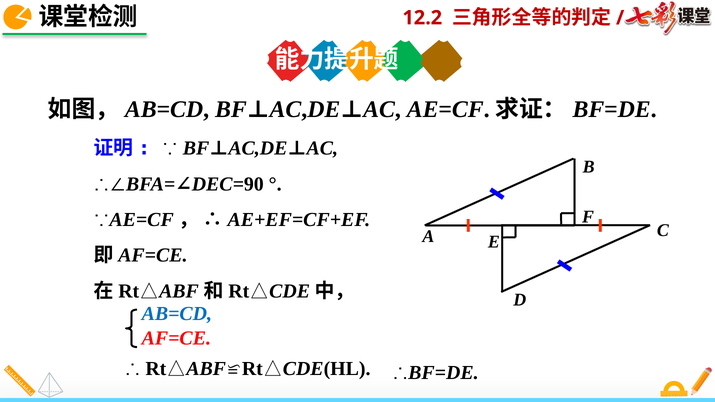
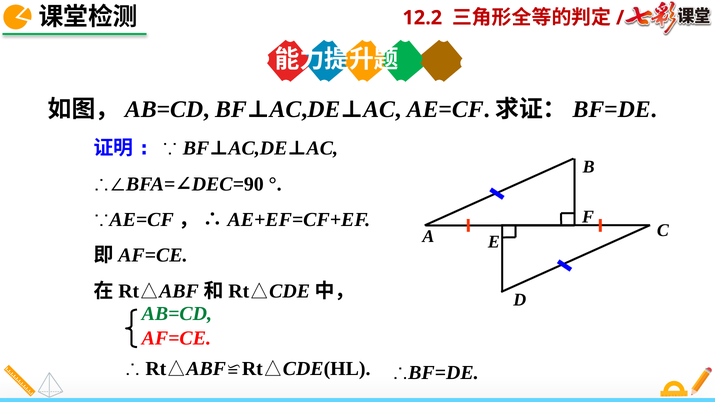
AB=CD colour: blue -> green
